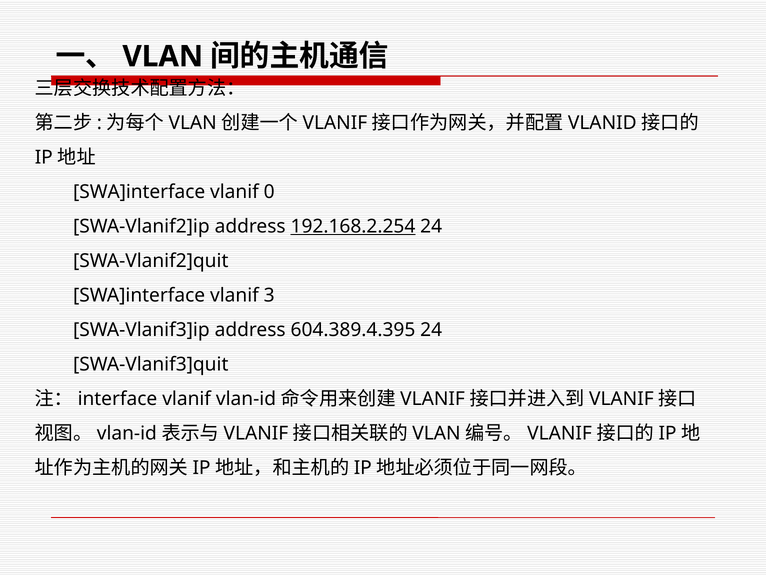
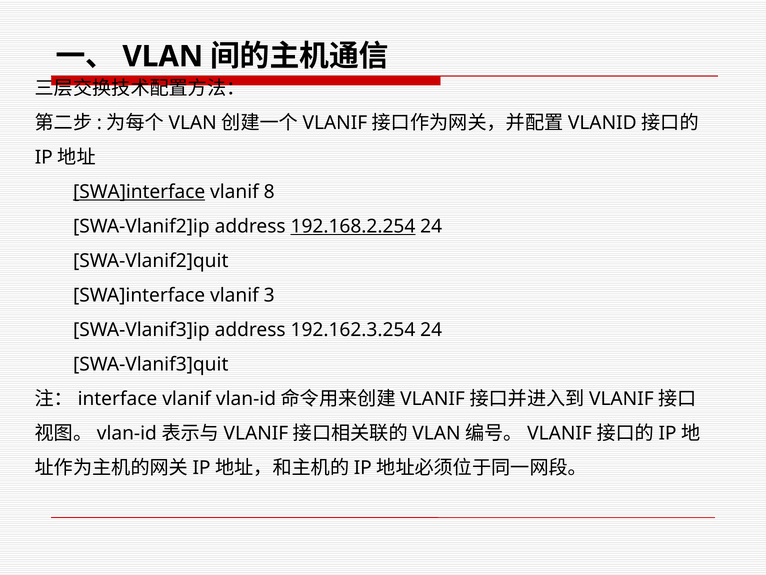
SWA]interface at (139, 192) underline: none -> present
0: 0 -> 8
604.389.4.395: 604.389.4.395 -> 192.162.3.254
